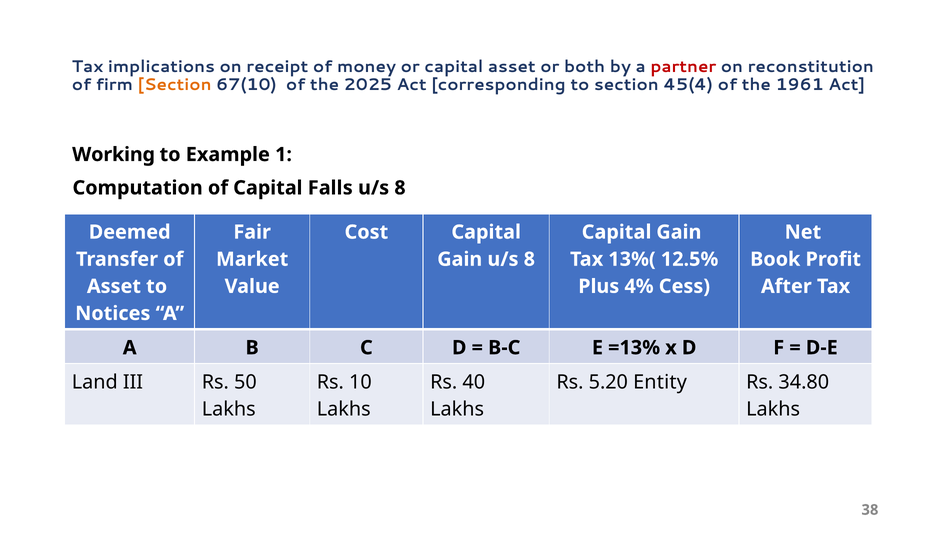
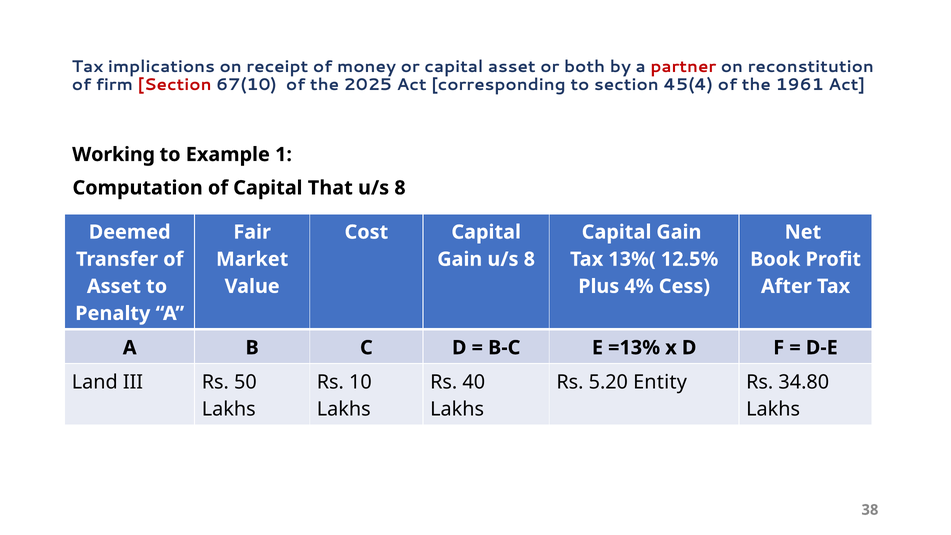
Section at (175, 85) colour: orange -> red
Falls: Falls -> That
Notices: Notices -> Penalty
